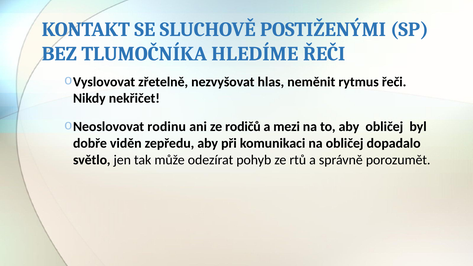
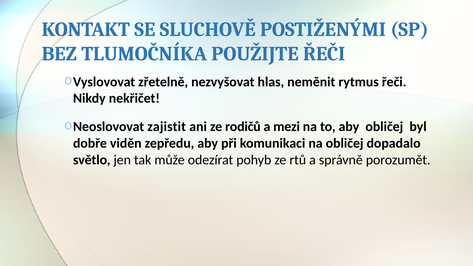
HLEDÍME: HLEDÍME -> POUŽIJTE
rodinu: rodinu -> zajistit
